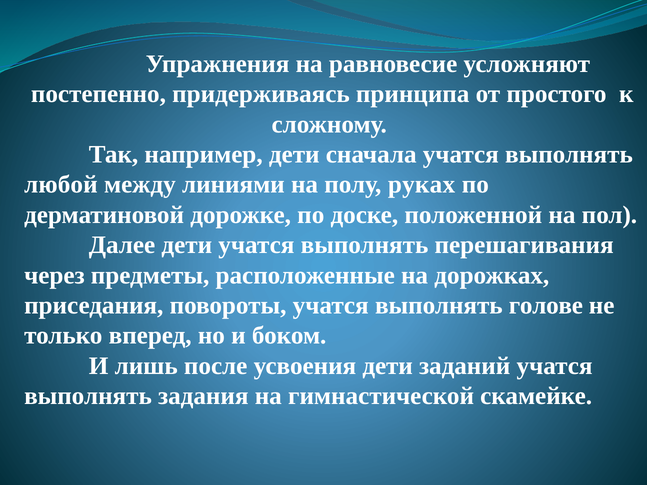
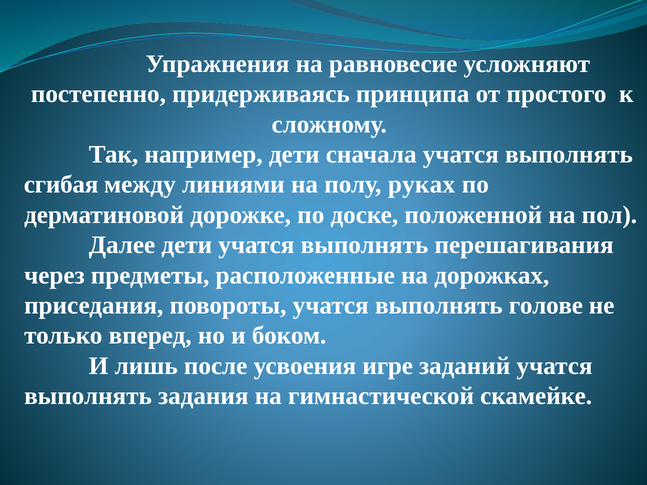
любой: любой -> сгибая
усвоения дети: дети -> игре
